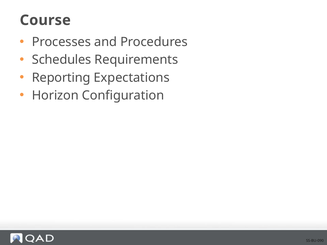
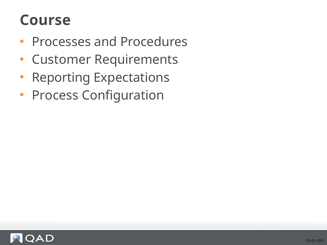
Schedules: Schedules -> Customer
Horizon: Horizon -> Process
